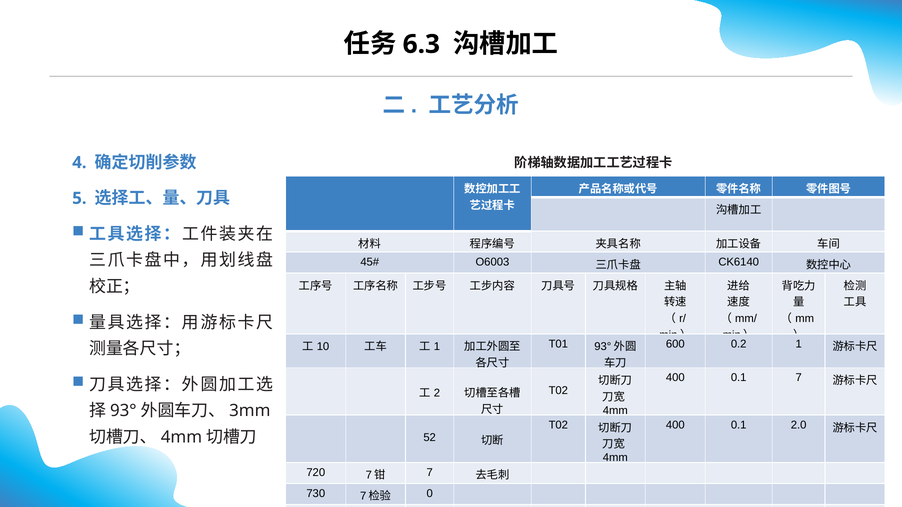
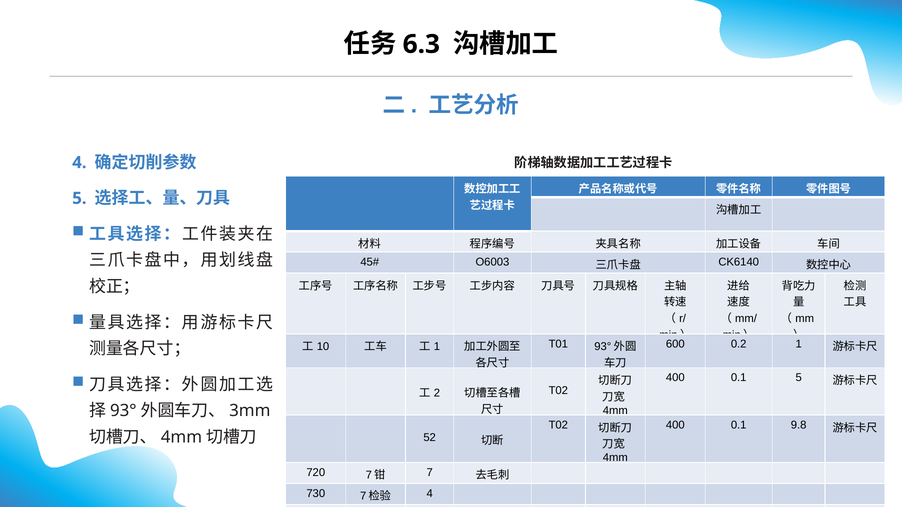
0.1 7: 7 -> 5
2.0: 2.0 -> 9.8
0 at (430, 494): 0 -> 4
